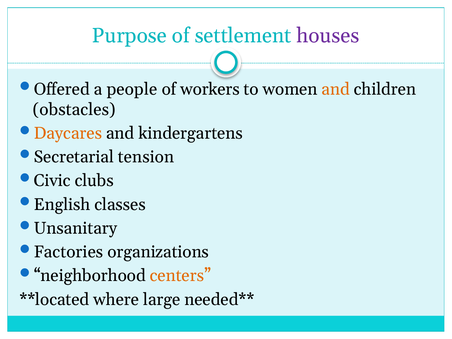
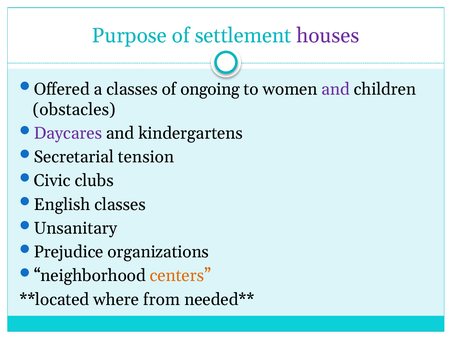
a people: people -> classes
workers: workers -> ongoing
and at (336, 89) colour: orange -> purple
Daycares colour: orange -> purple
Factories: Factories -> Prejudice
large: large -> from
